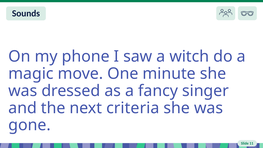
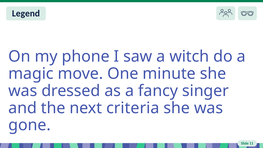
Sounds: Sounds -> Legend
